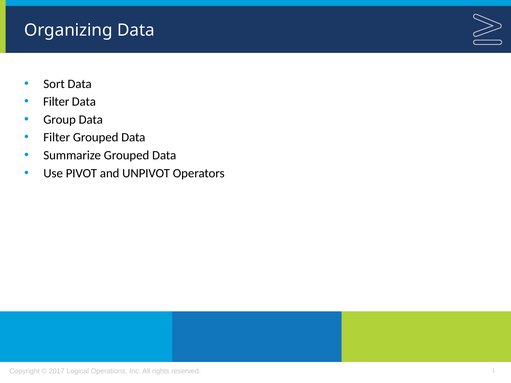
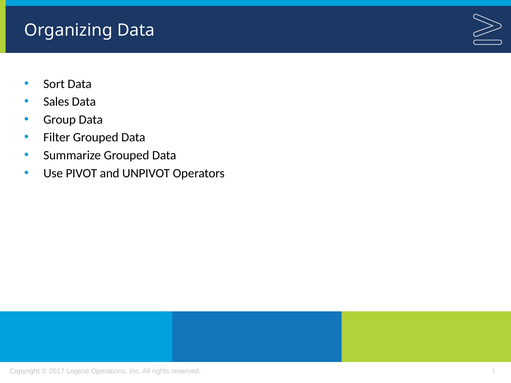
Filter at (56, 102): Filter -> Sales
